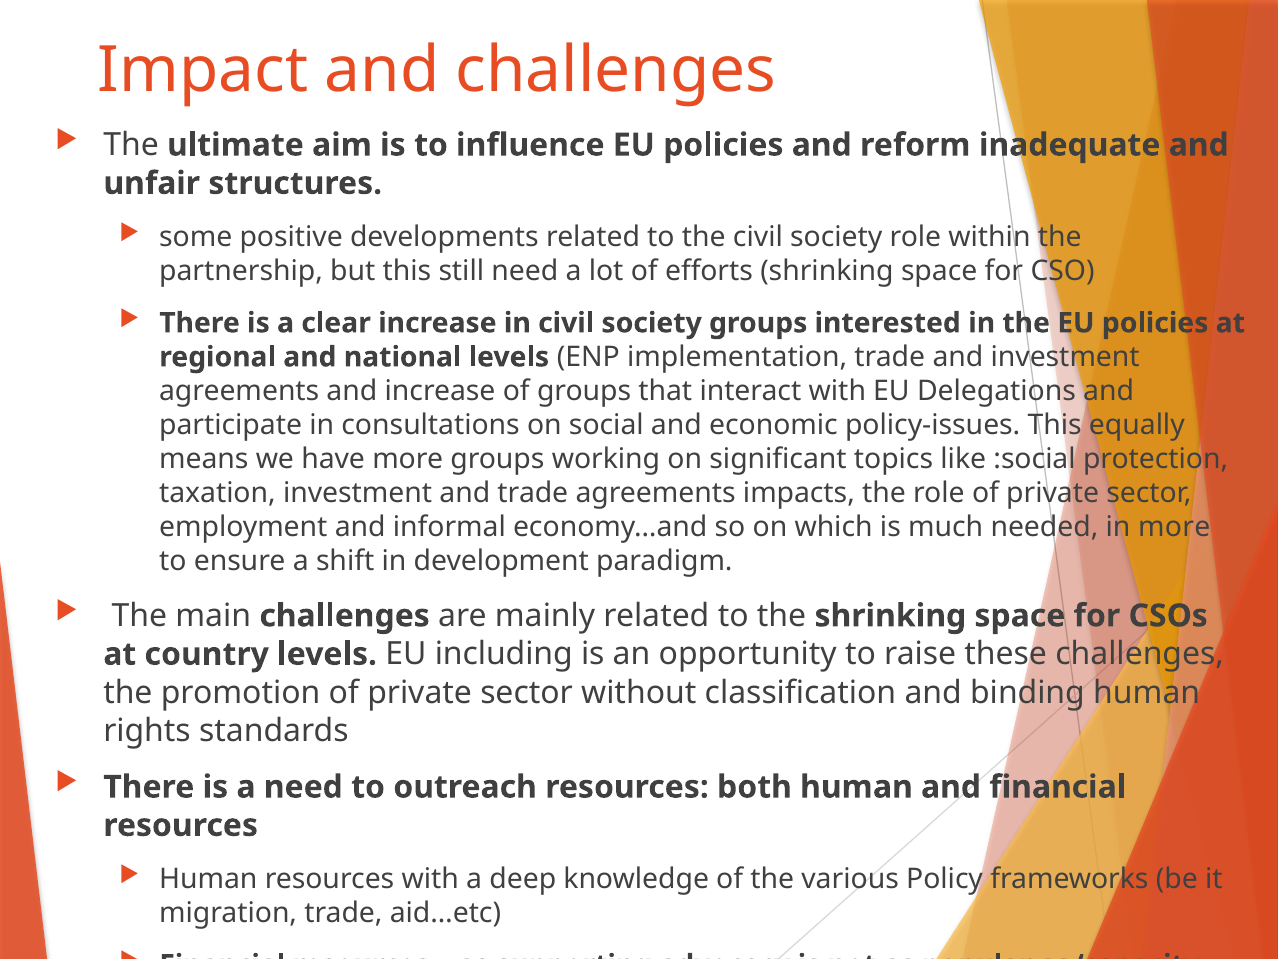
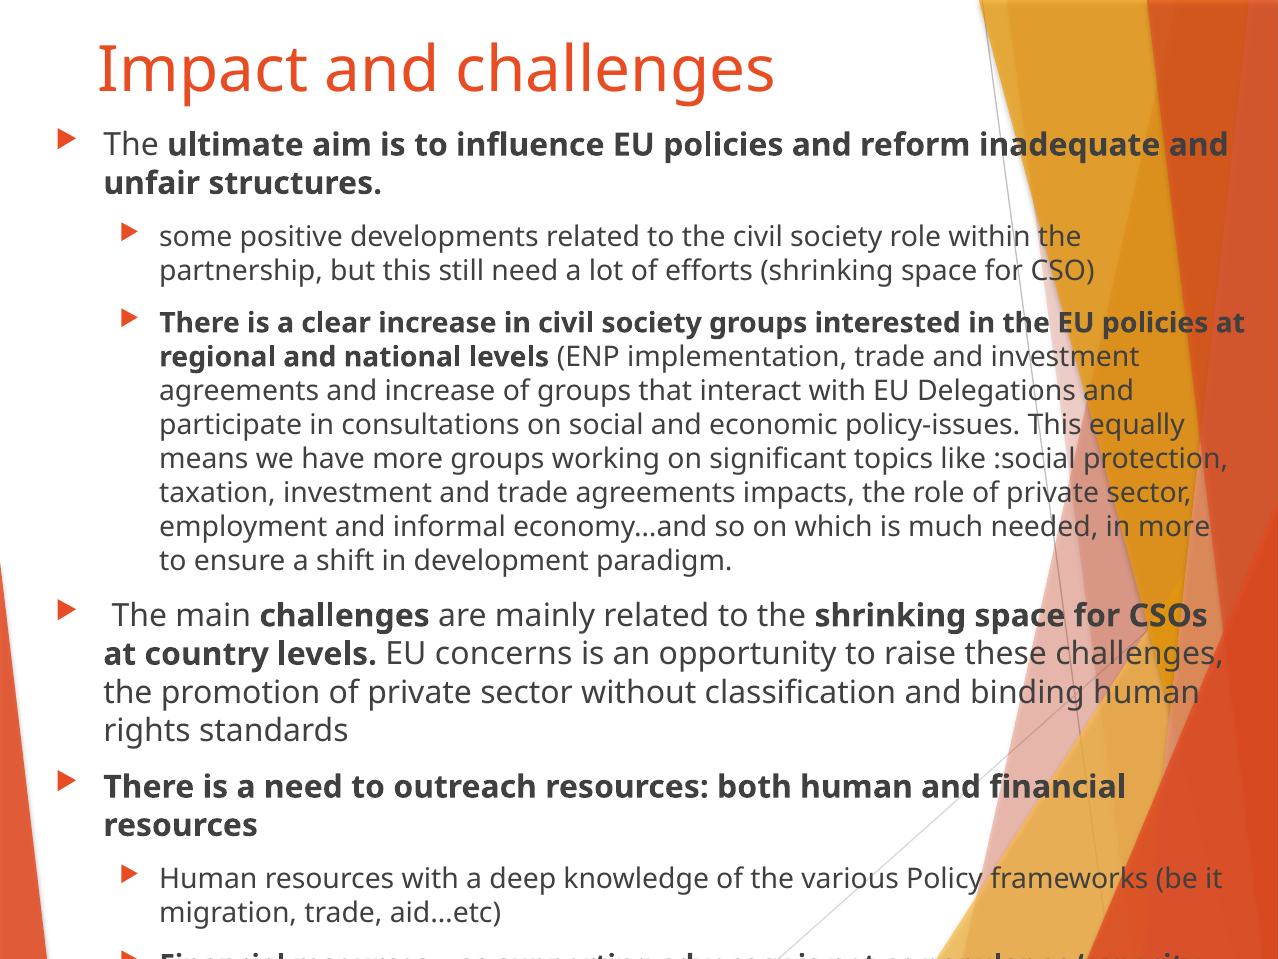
including: including -> concerns
